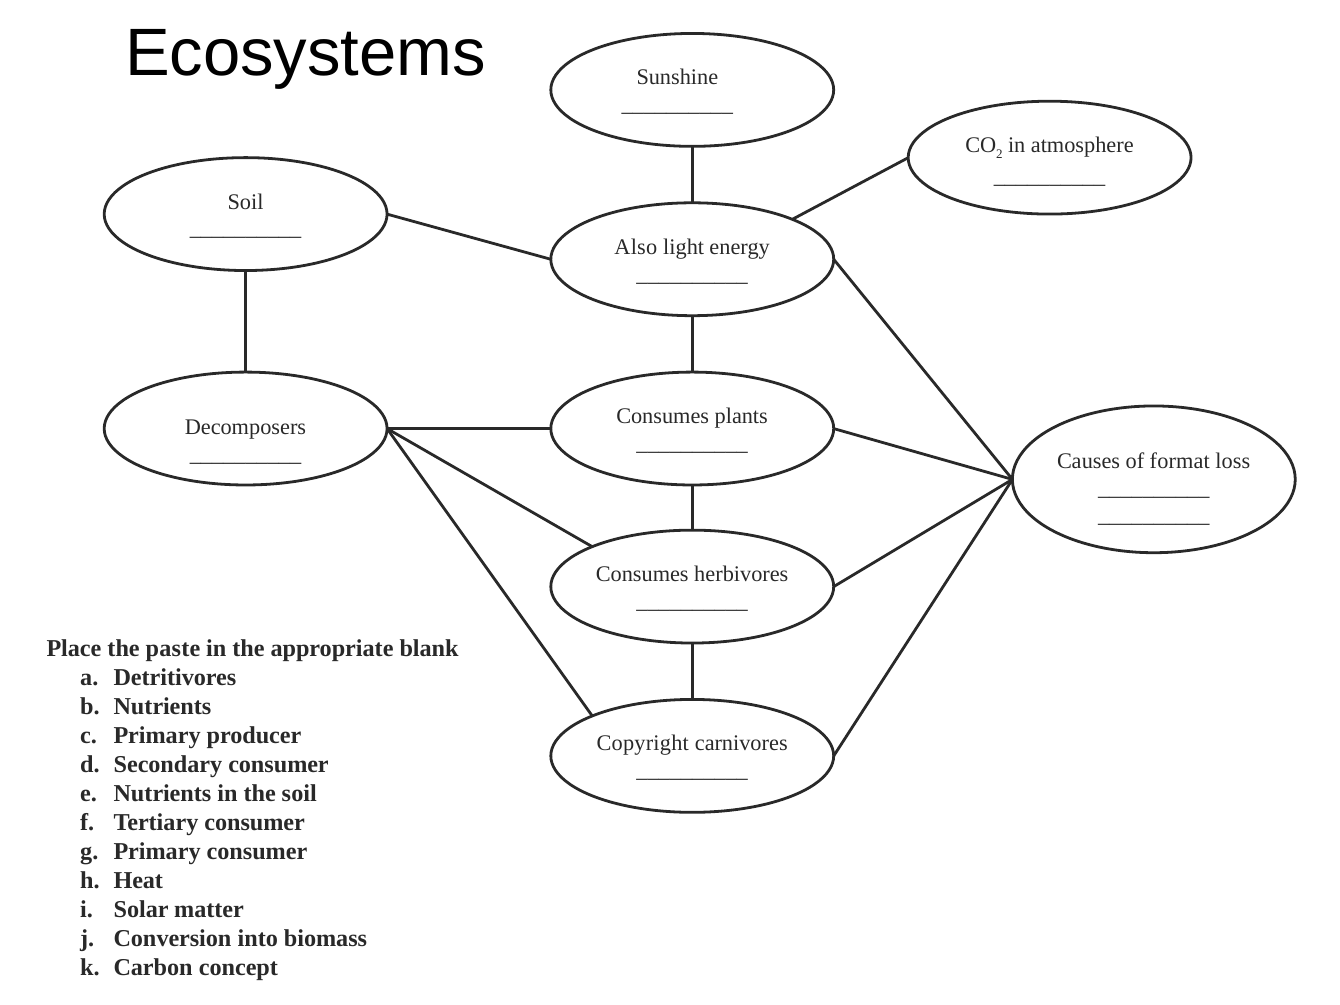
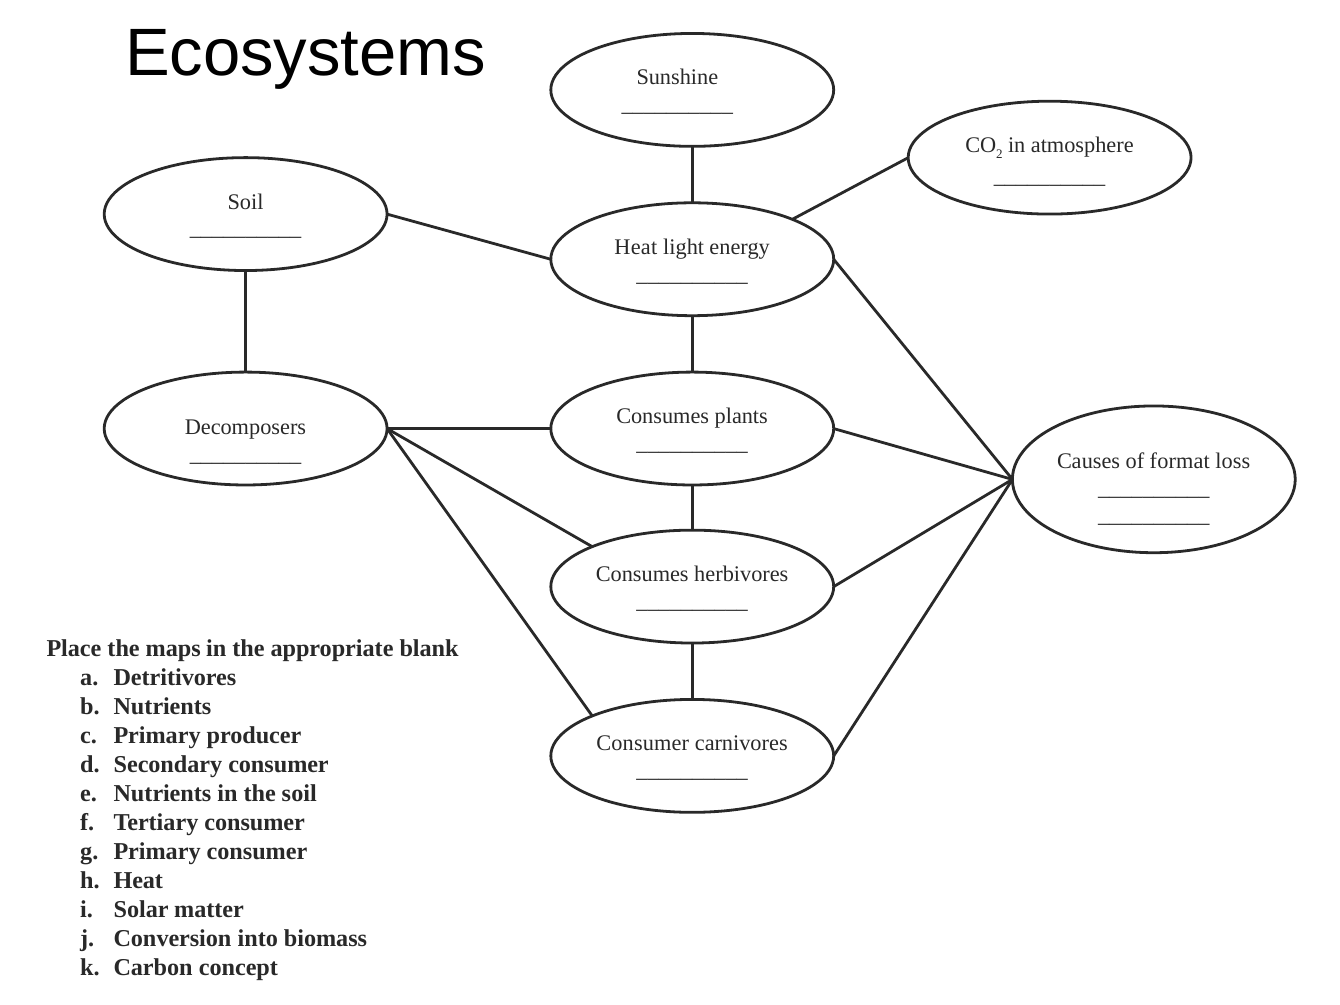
Also at (636, 247): Also -> Heat
paste: paste -> maps
Copyright at (643, 744): Copyright -> Consumer
